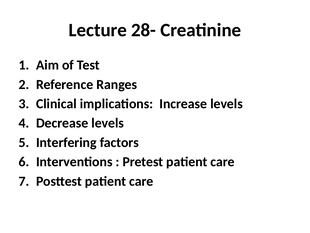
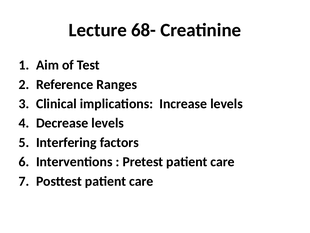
28-: 28- -> 68-
